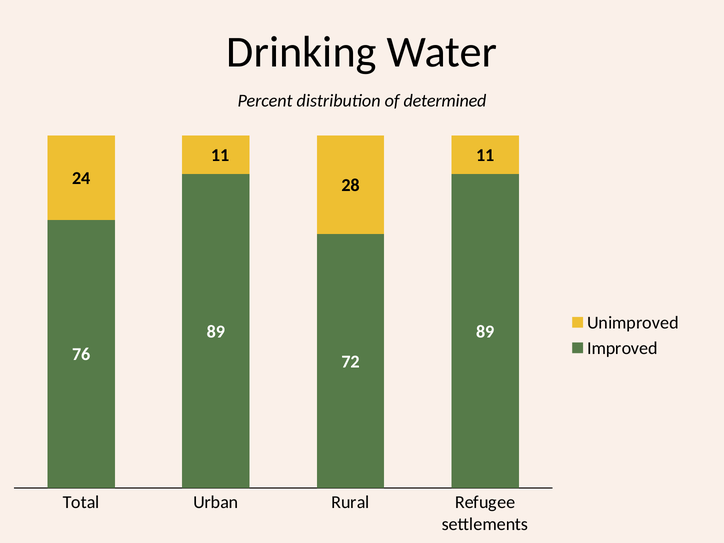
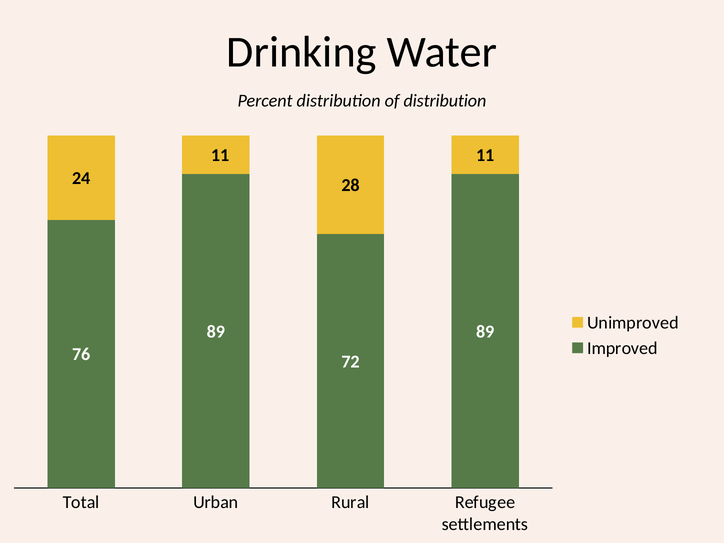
of determined: determined -> distribution
